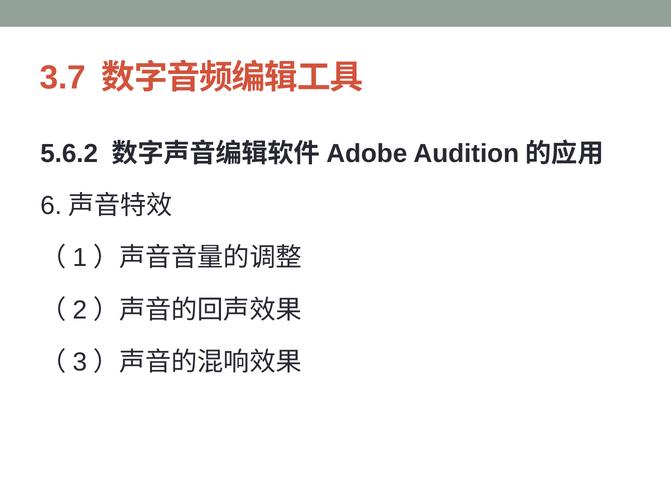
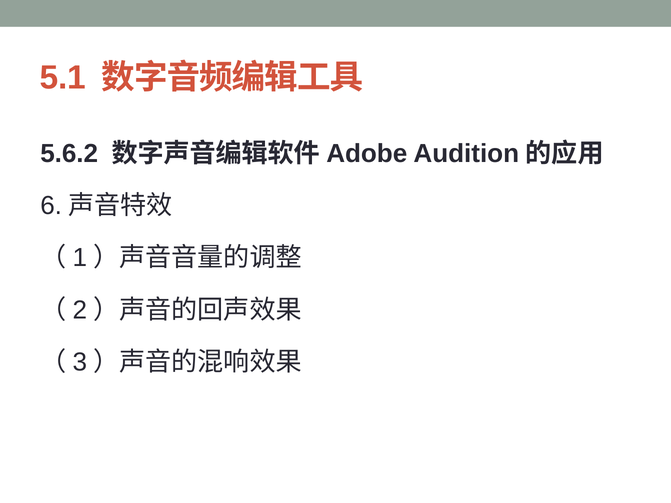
3.7: 3.7 -> 5.1
